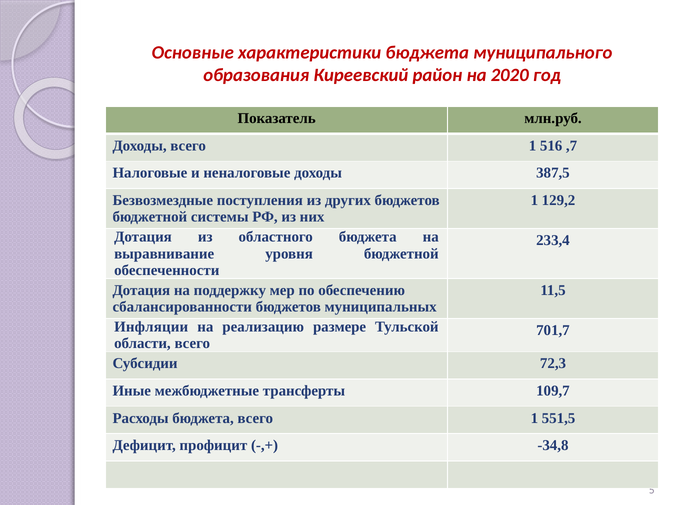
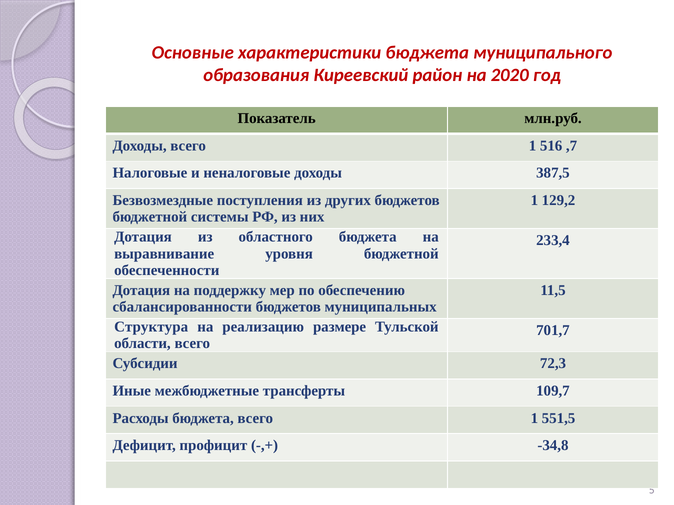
Инфляции: Инфляции -> Структура
